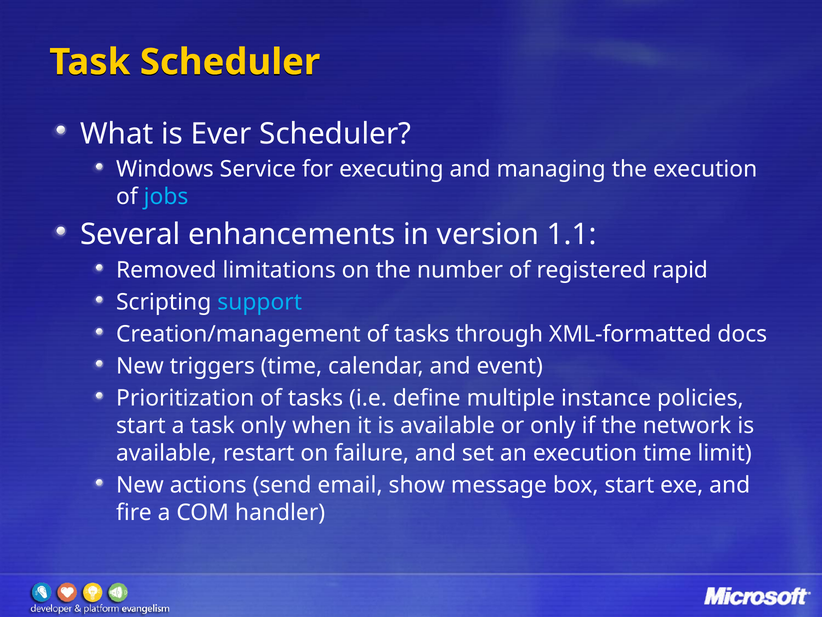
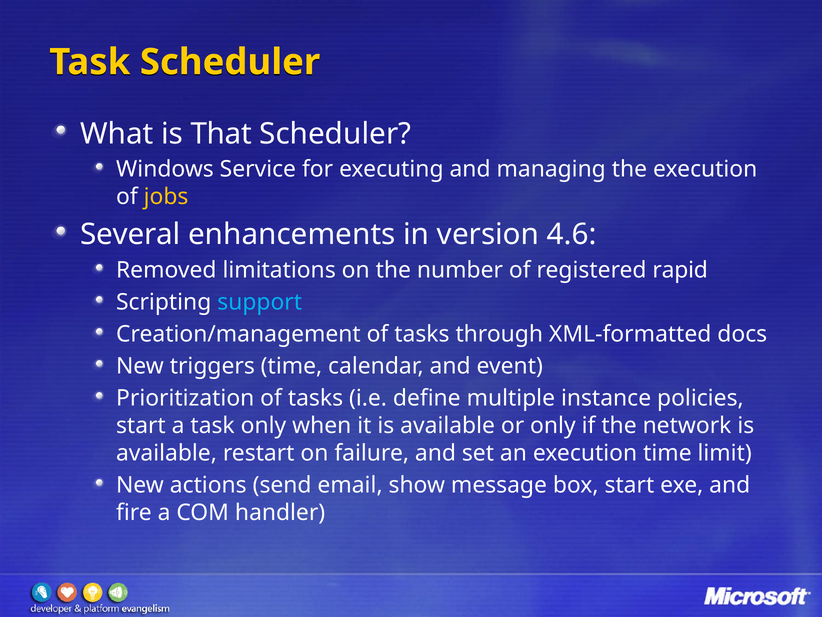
Ever: Ever -> That
jobs colour: light blue -> yellow
1.1: 1.1 -> 4.6
